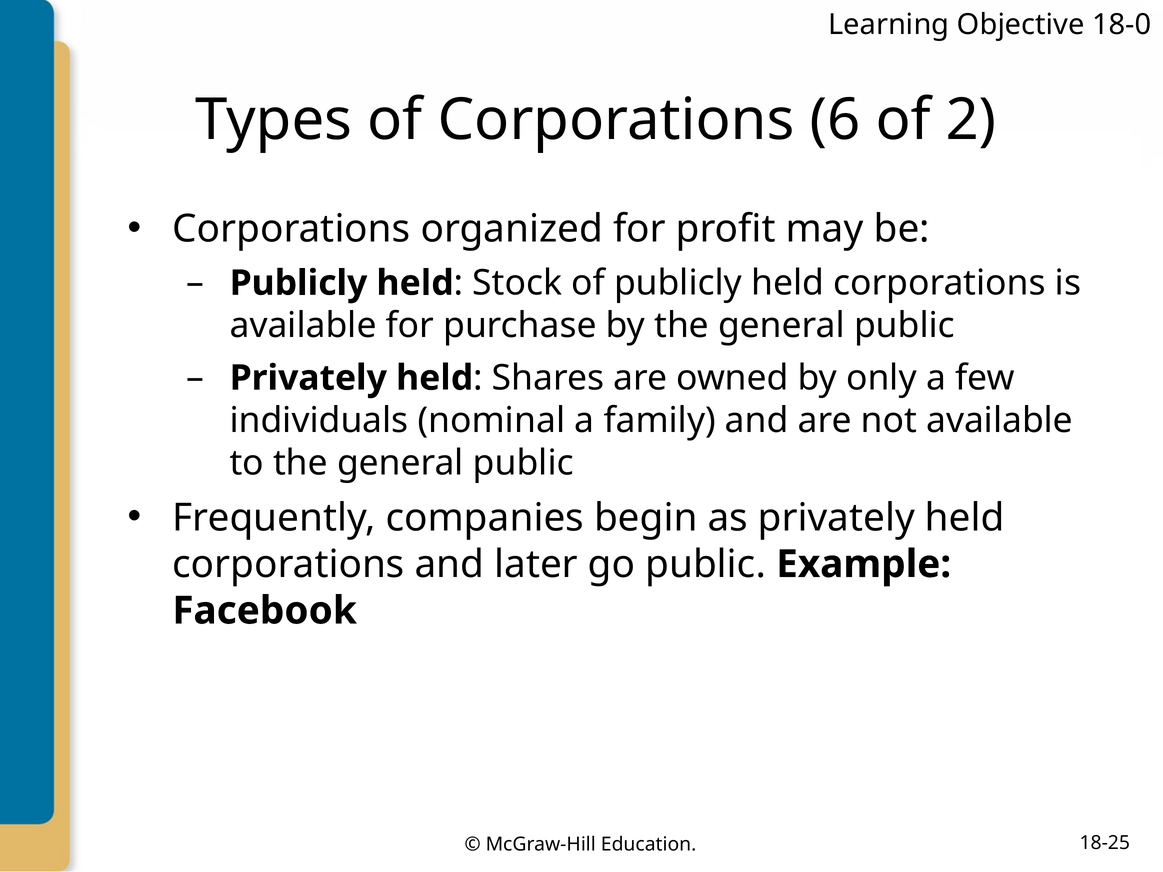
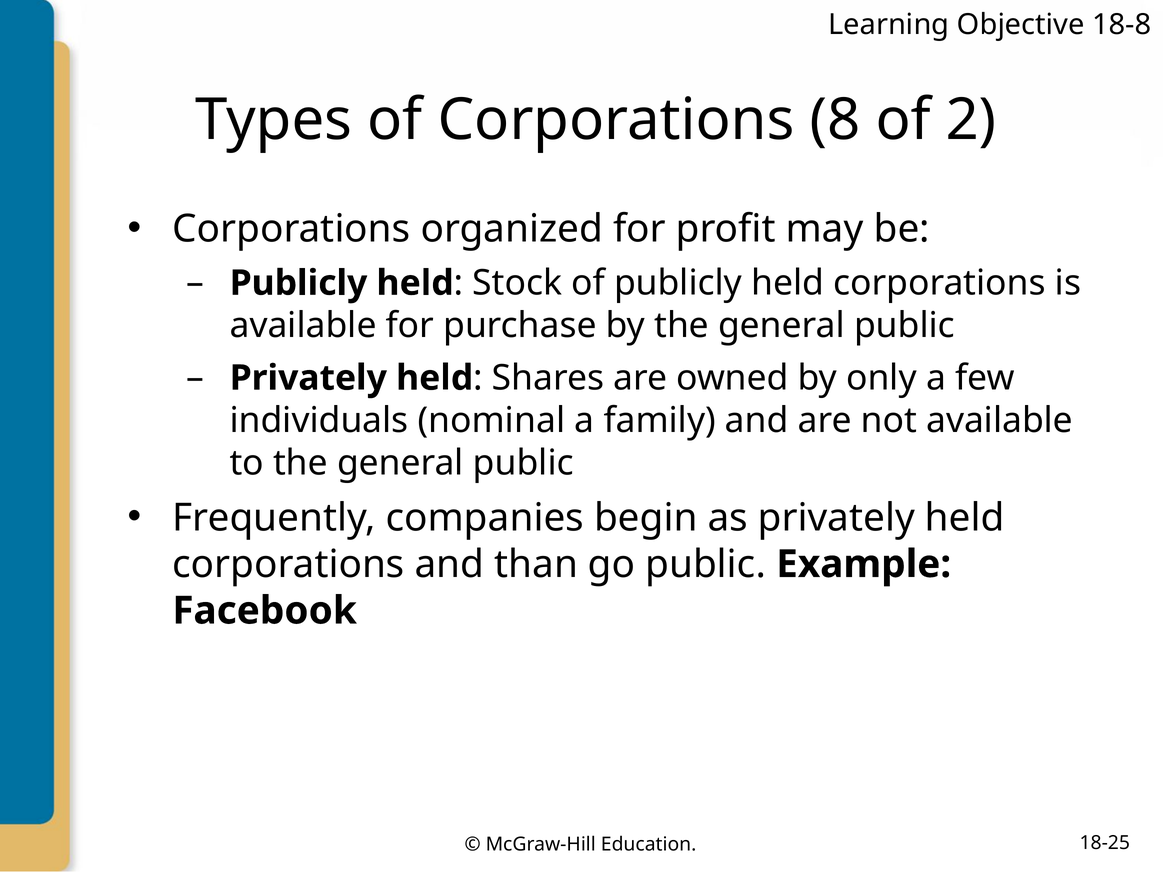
18-0: 18-0 -> 18-8
6: 6 -> 8
later: later -> than
